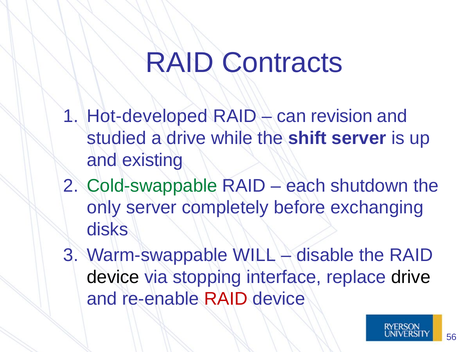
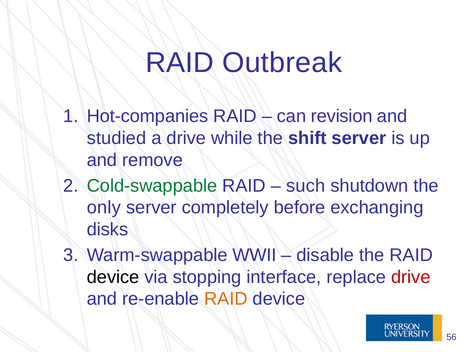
Contracts: Contracts -> Outbreak
Hot-developed: Hot-developed -> Hot-companies
existing: existing -> remove
each: each -> such
WILL: WILL -> WWII
drive at (411, 277) colour: black -> red
RAID at (226, 299) colour: red -> orange
